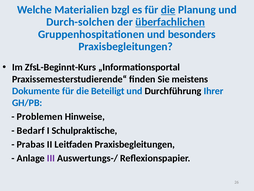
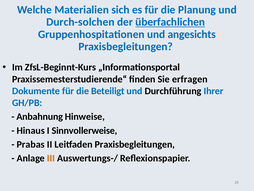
bzgl: bzgl -> sich
die at (168, 10) underline: present -> none
besonders: besonders -> angesichts
meistens: meistens -> erfragen
Problemen: Problemen -> Anbahnung
Bedarf: Bedarf -> Hinaus
Schulpraktische: Schulpraktische -> Sinnvollerweise
III colour: purple -> orange
